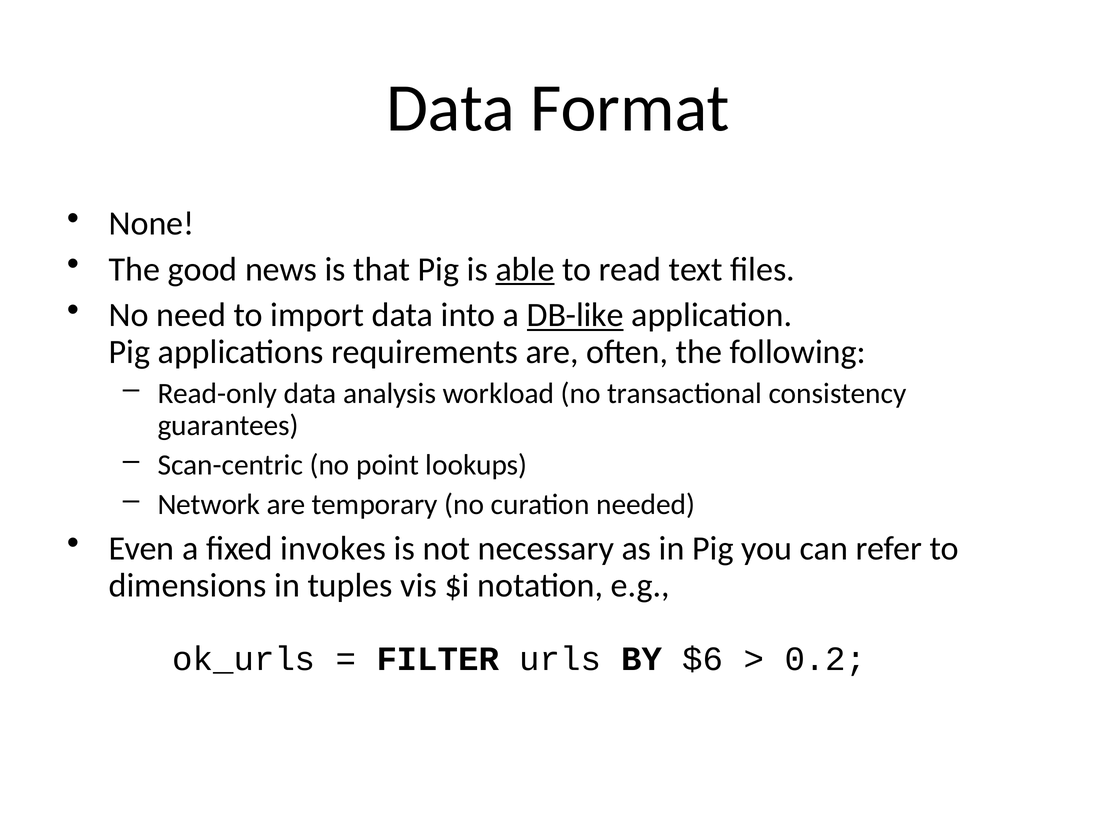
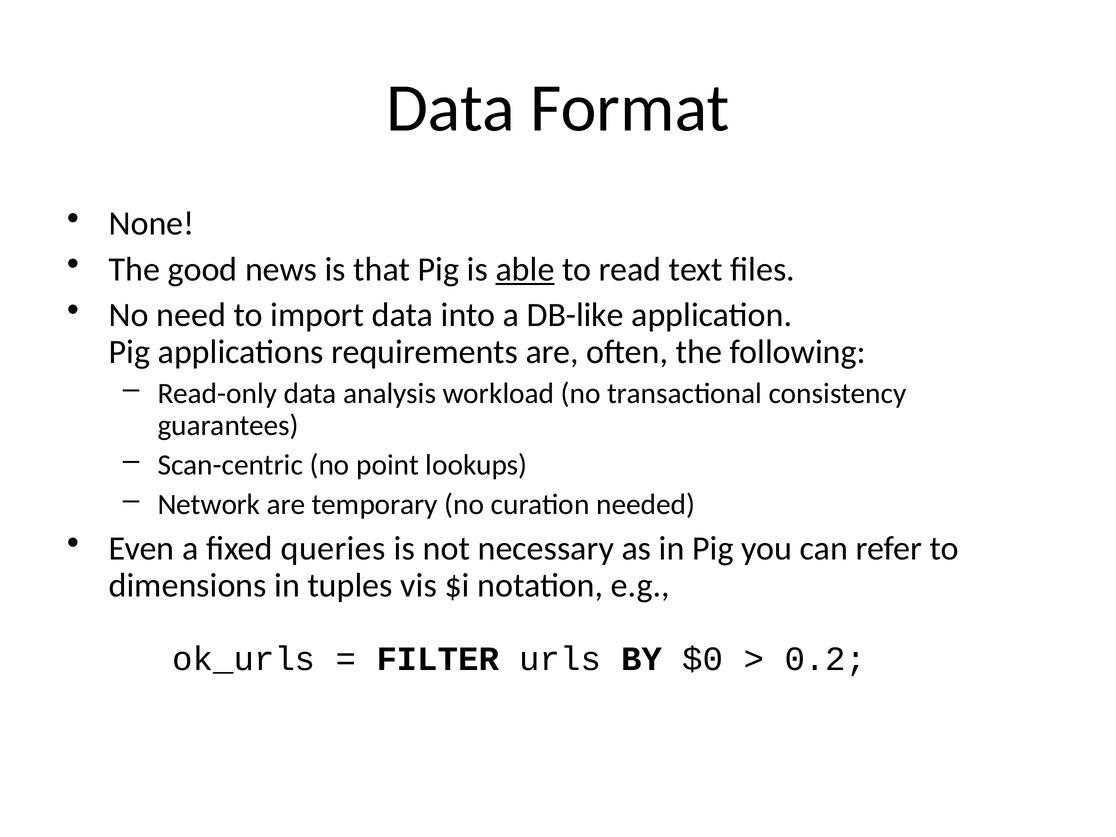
DB-like underline: present -> none
invokes: invokes -> queries
$6: $6 -> $0
